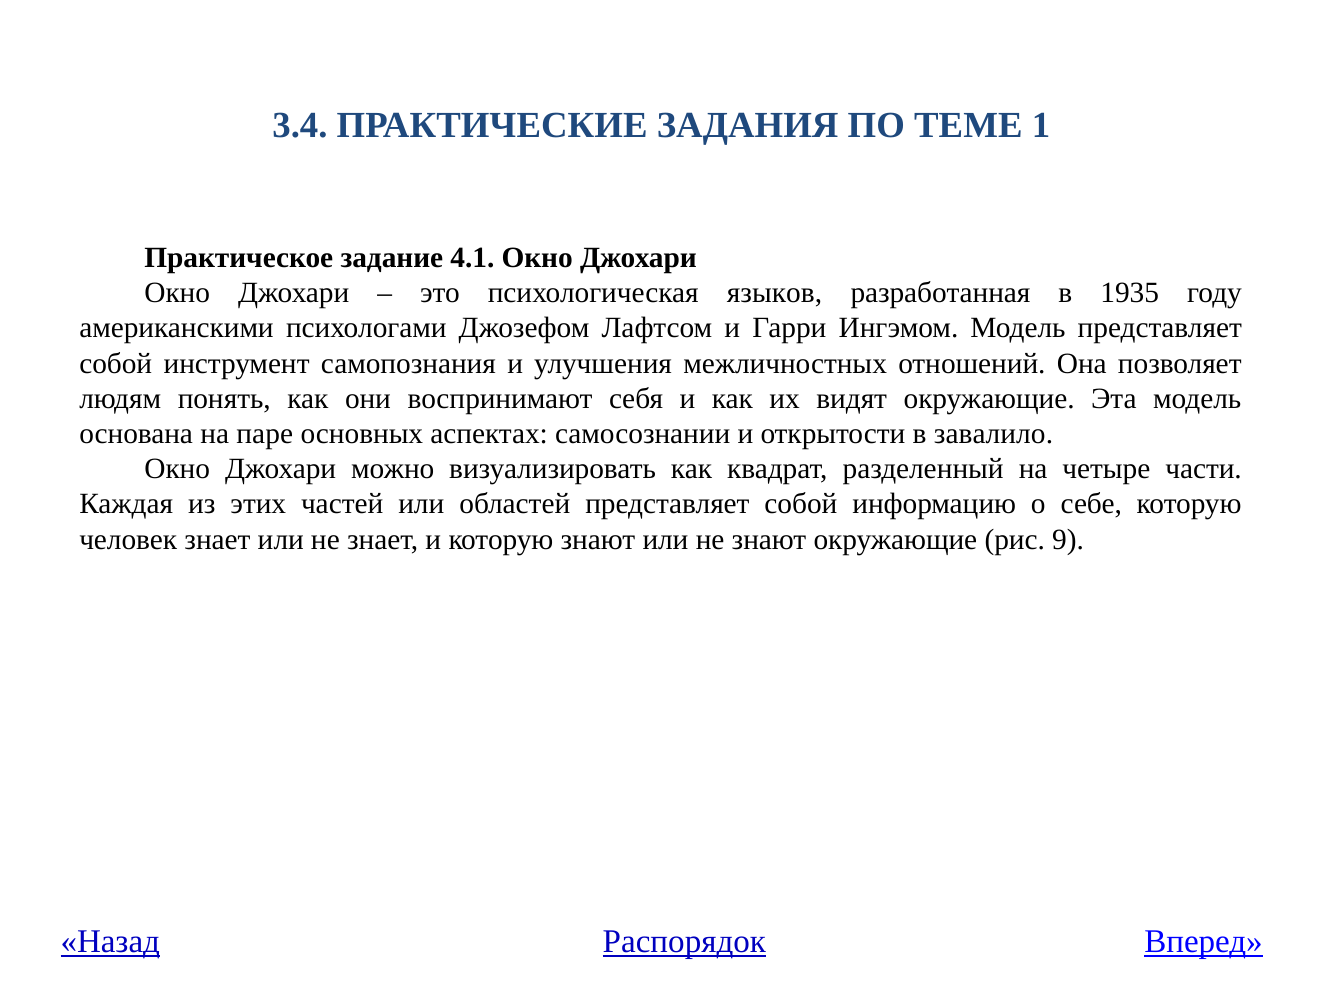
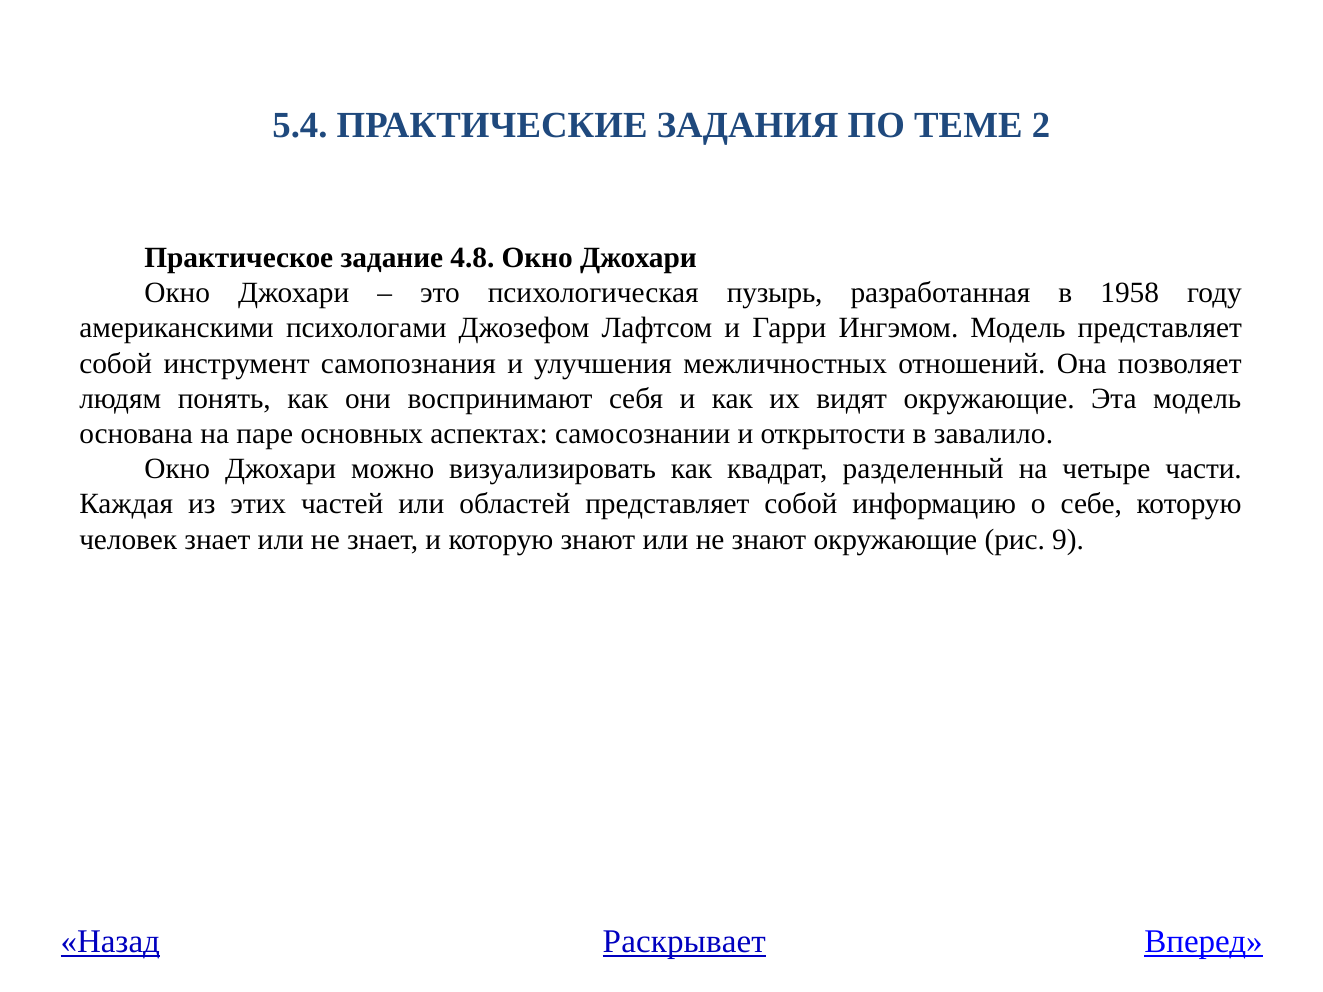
3.4: 3.4 -> 5.4
1: 1 -> 2
4.1: 4.1 -> 4.8
языков: языков -> пузырь
1935: 1935 -> 1958
Распорядок: Распорядок -> Раскрывает
